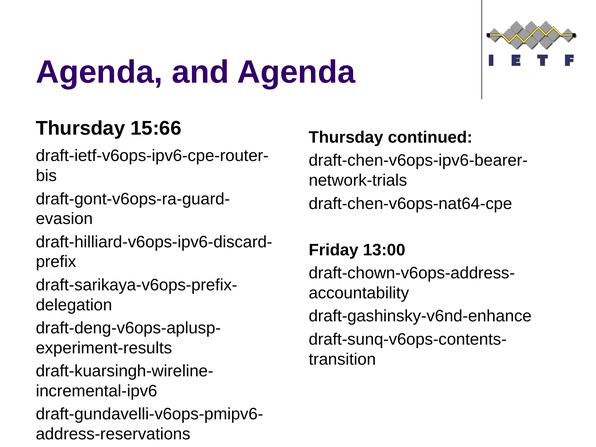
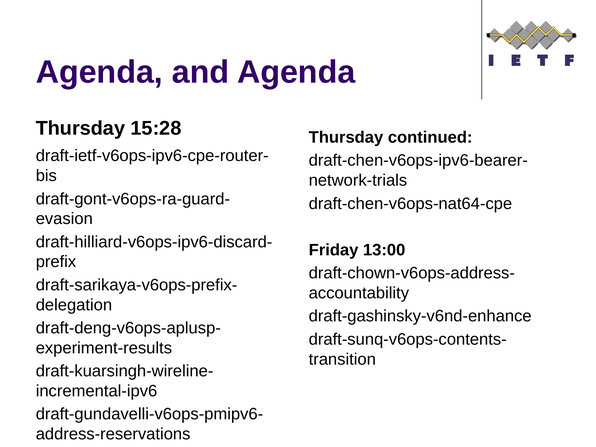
15:66: 15:66 -> 15:28
